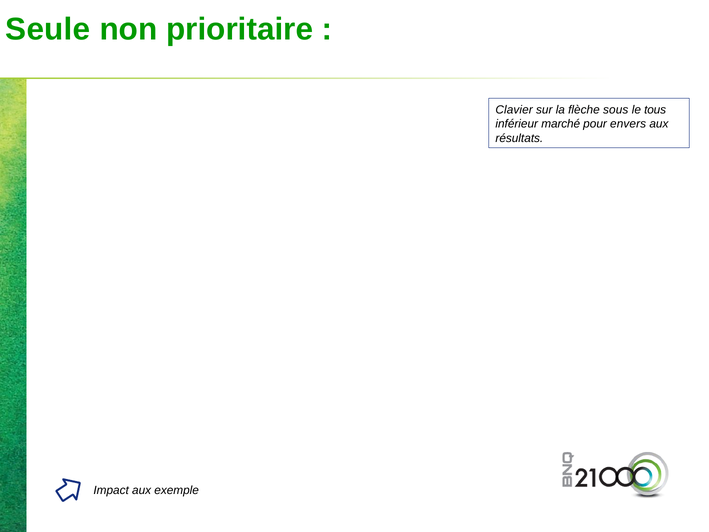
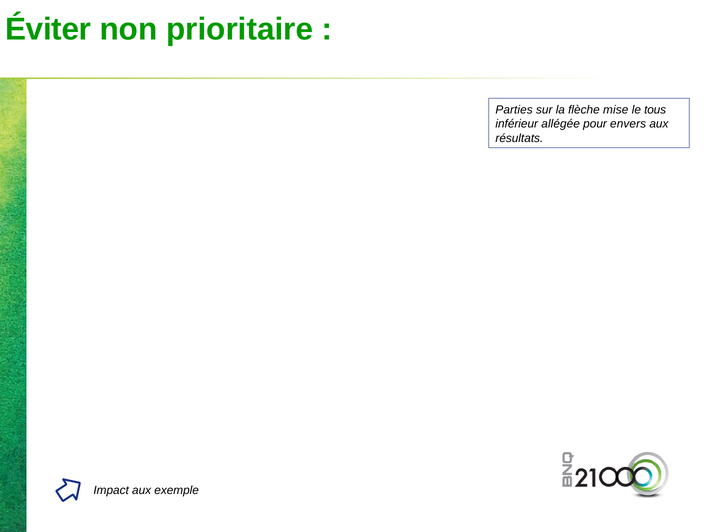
Seule: Seule -> Éviter
Clavier: Clavier -> Parties
sous: sous -> mise
marché: marché -> allégée
